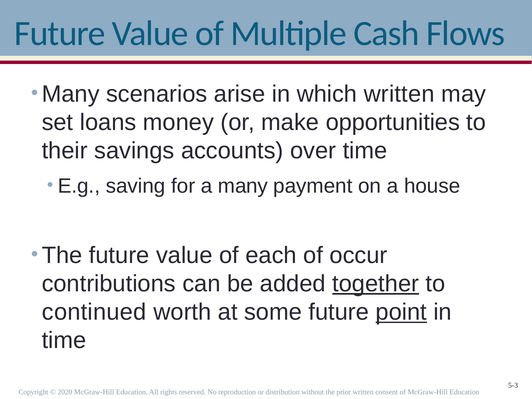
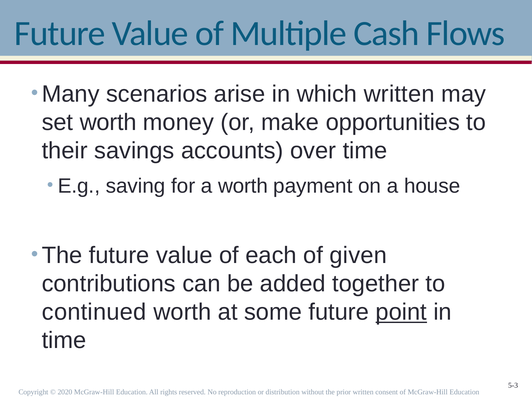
set loans: loans -> worth
a many: many -> worth
occur: occur -> given
together underline: present -> none
